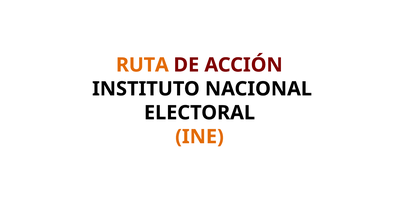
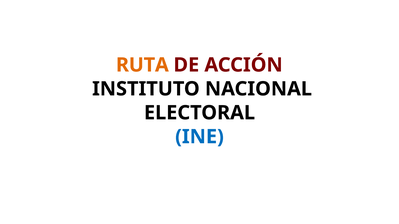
INE colour: orange -> blue
